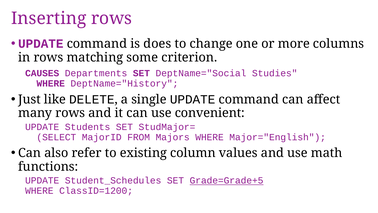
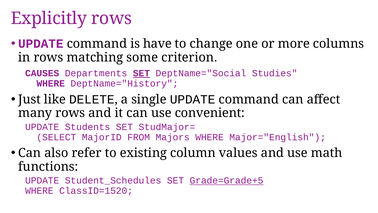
Inserting: Inserting -> Explicitly
does: does -> have
SET at (141, 73) underline: none -> present
ClassID=1200: ClassID=1200 -> ClassID=1520
